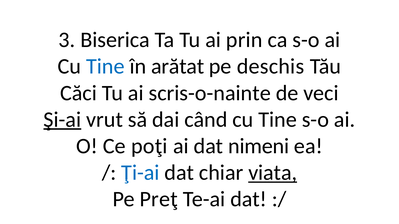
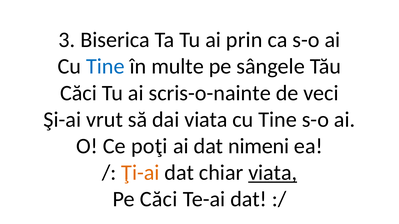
arătat: arătat -> multe
deschis: deschis -> sângele
Şi-ai underline: present -> none
dai când: când -> viata
Ţi-ai colour: blue -> orange
Pe Preţ: Preţ -> Căci
